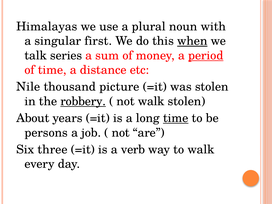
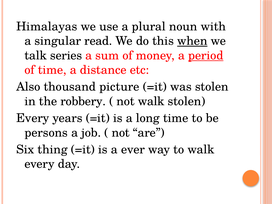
first: first -> read
Nile: Nile -> Also
robbery underline: present -> none
About at (33, 118): About -> Every
time at (176, 118) underline: present -> none
three: three -> thing
verb: verb -> ever
